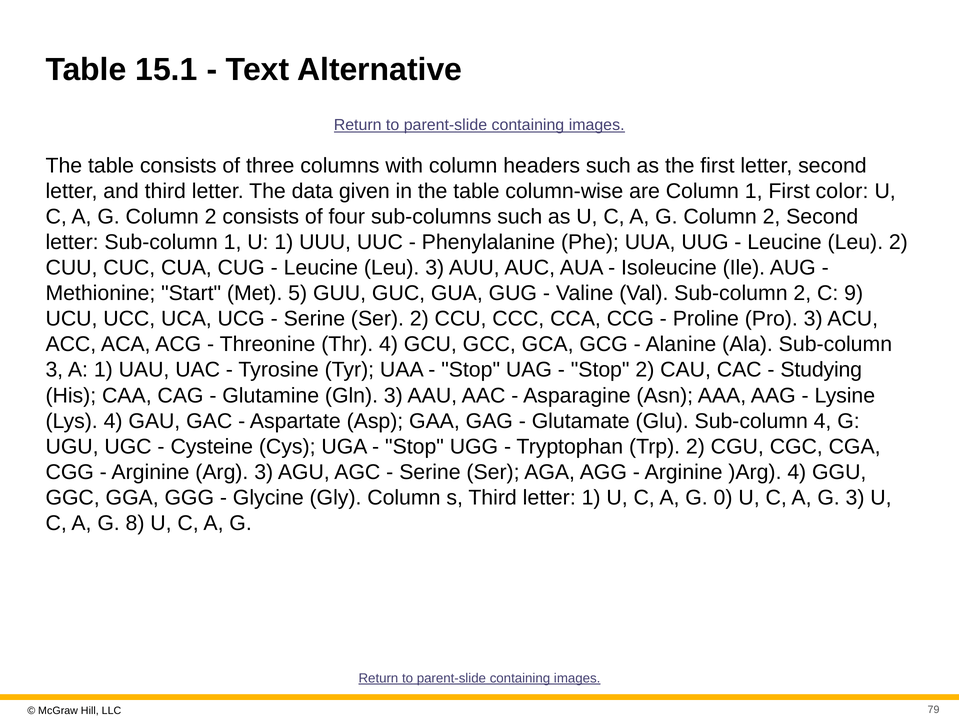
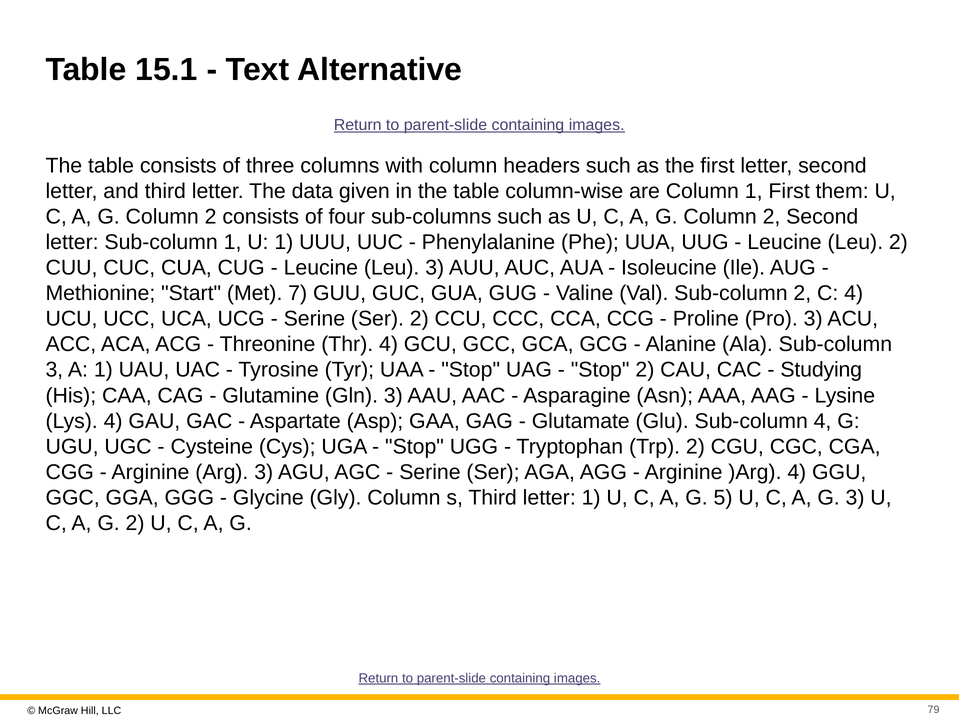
color: color -> them
5: 5 -> 7
C 9: 9 -> 4
0: 0 -> 5
G 8: 8 -> 2
